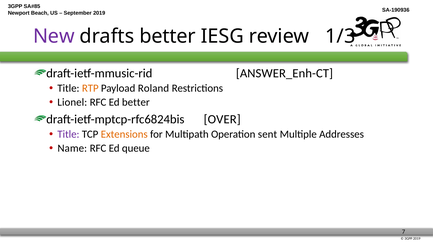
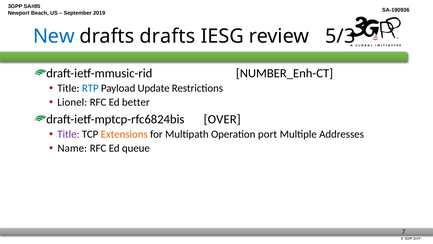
New colour: purple -> blue
drafts better: better -> drafts
1/3: 1/3 -> 5/3
ANSWER_Enh-CT: ANSWER_Enh-CT -> NUMBER_Enh-CT
RTP colour: orange -> blue
Roland: Roland -> Update
sent: sent -> port
